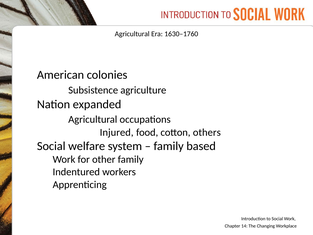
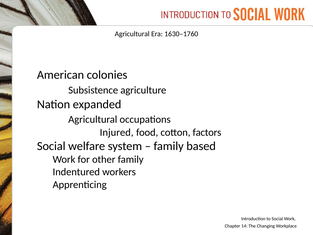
others: others -> factors
